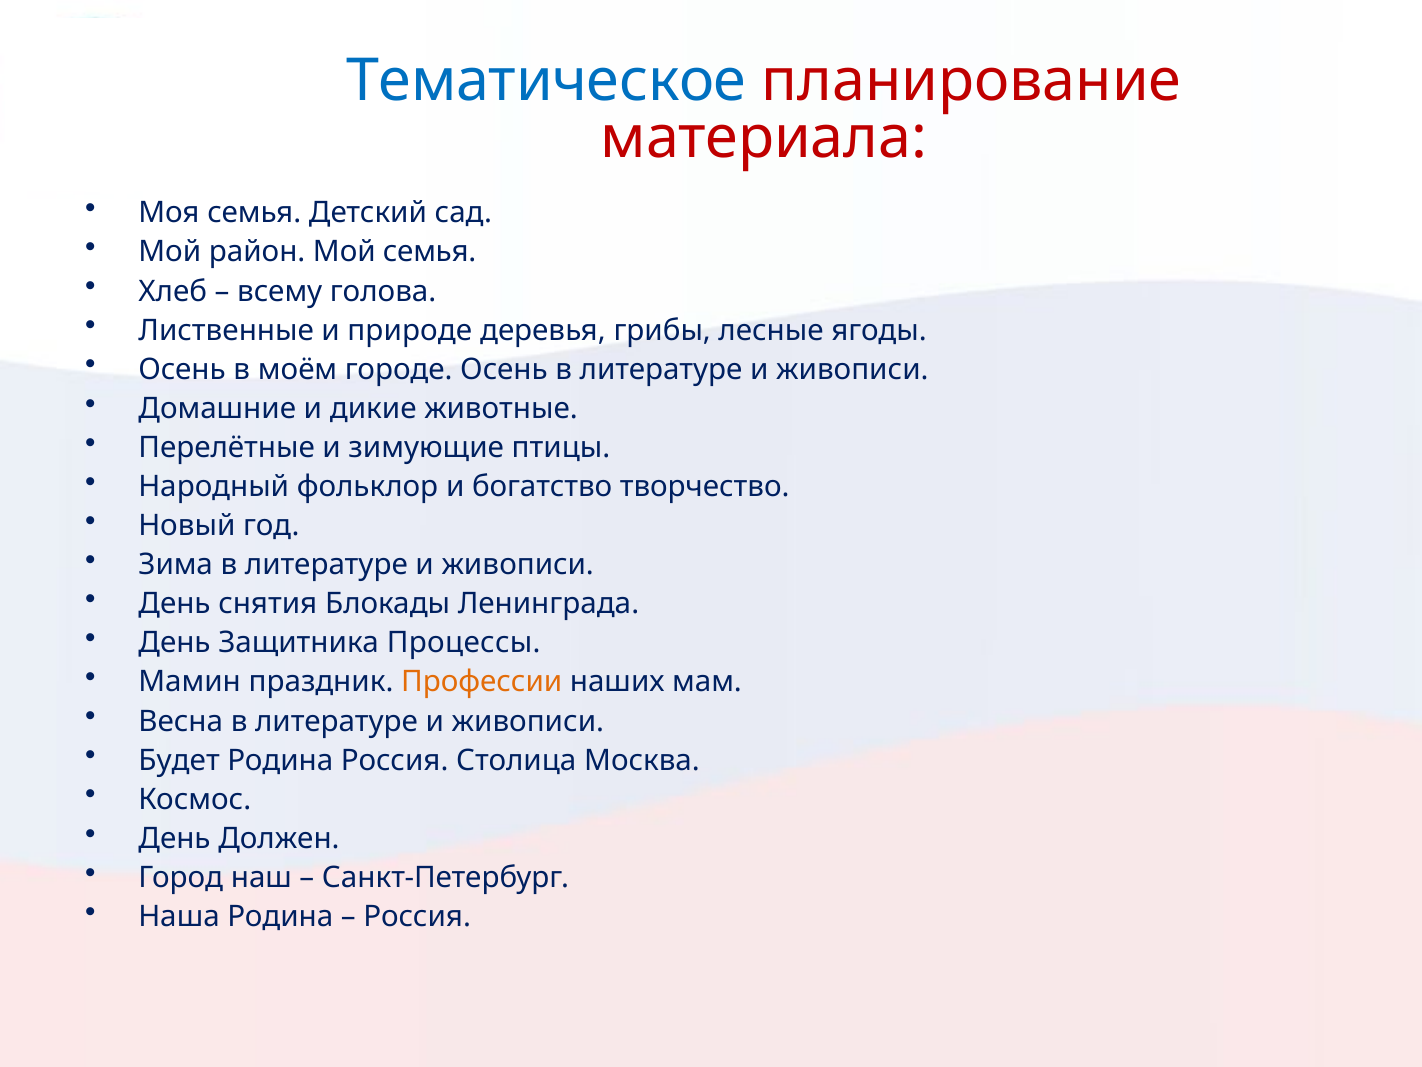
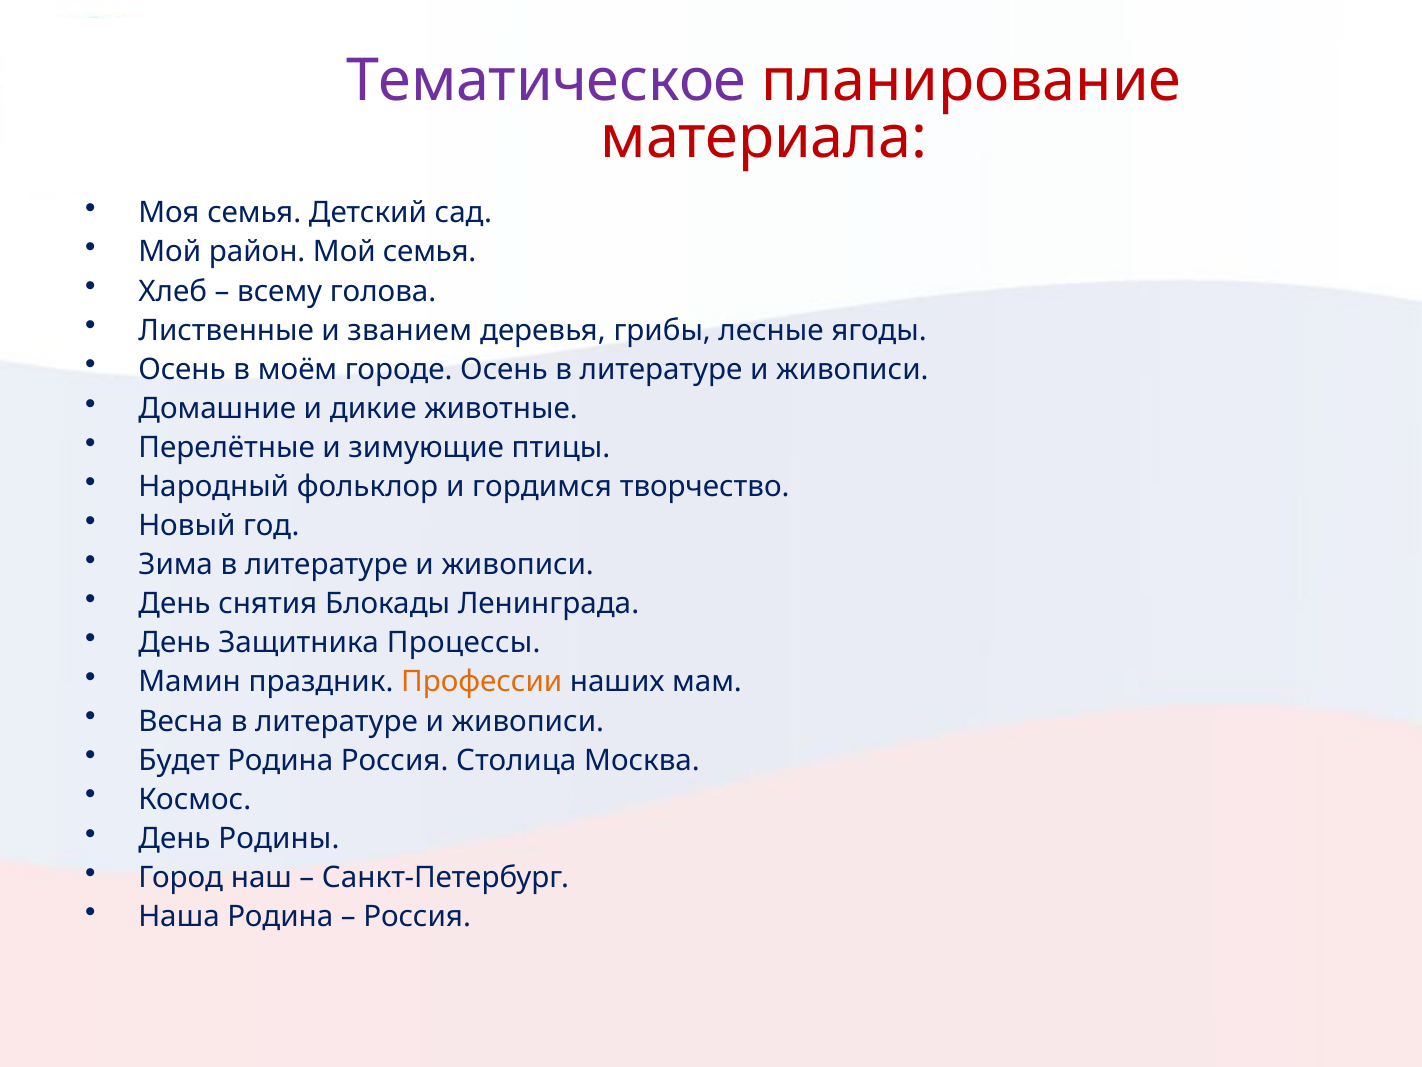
Тематическое colour: blue -> purple
природе: природе -> званием
богатство: богатство -> гордимся
Должен: Должен -> Родины
